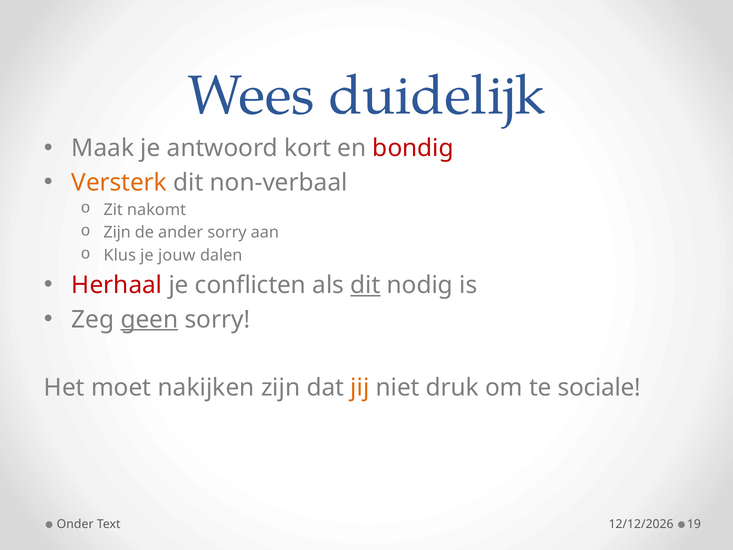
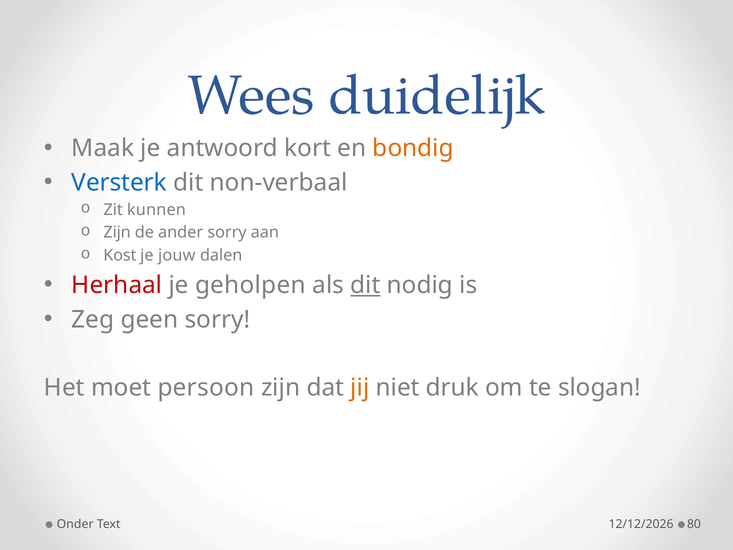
bondig colour: red -> orange
Versterk colour: orange -> blue
nakomt: nakomt -> kunnen
Klus: Klus -> Kost
conflicten: conflicten -> geholpen
geen underline: present -> none
nakijken: nakijken -> persoon
sociale: sociale -> slogan
19: 19 -> 80
